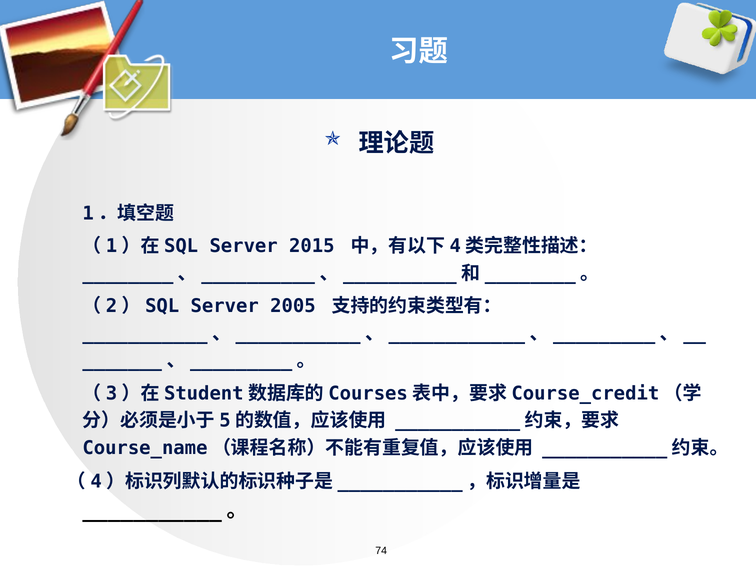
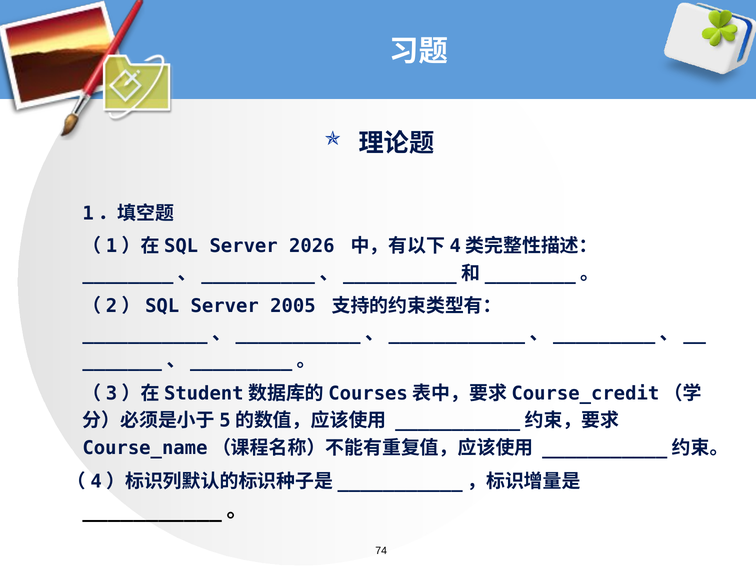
2015: 2015 -> 2026
